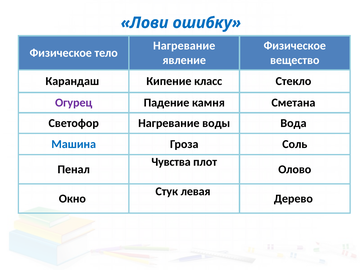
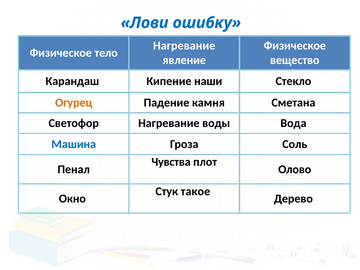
класс: класс -> наши
Огурец colour: purple -> orange
левая: левая -> такое
